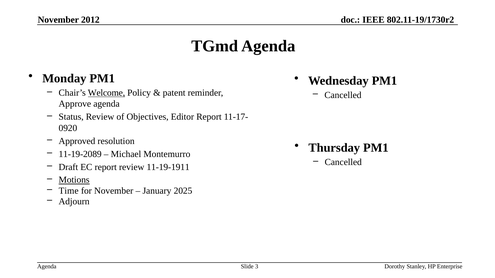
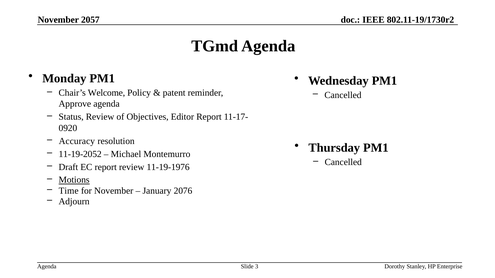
2012: 2012 -> 2057
Welcome underline: present -> none
Approved: Approved -> Accuracy
11-19-2089: 11-19-2089 -> 11-19-2052
11-19-1911: 11-19-1911 -> 11-19-1976
2025: 2025 -> 2076
